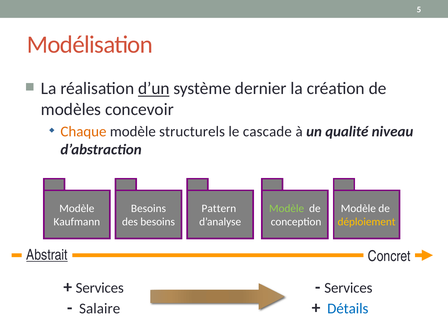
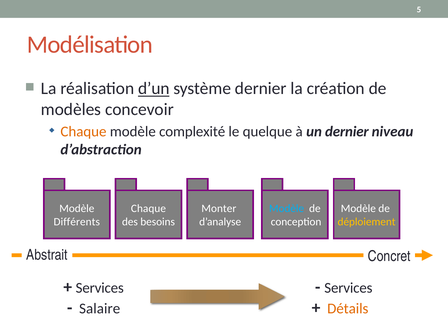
structurels: structurels -> complexité
cascade: cascade -> quelque
un qualité: qualité -> dernier
Besoins at (148, 208): Besoins -> Chaque
Pattern: Pattern -> Monter
Modèle at (287, 208) colour: light green -> light blue
Kaufmann: Kaufmann -> Différents
Abstrait underline: present -> none
Détails colour: blue -> orange
